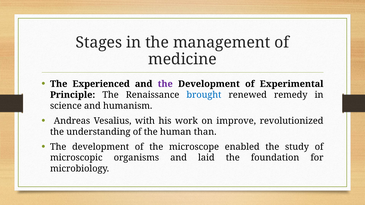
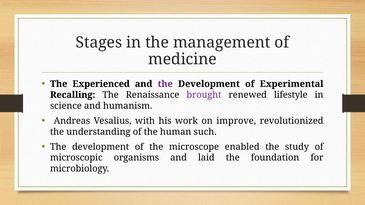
Principle: Principle -> Recalling
brought colour: blue -> purple
remedy: remedy -> lifestyle
than: than -> such
